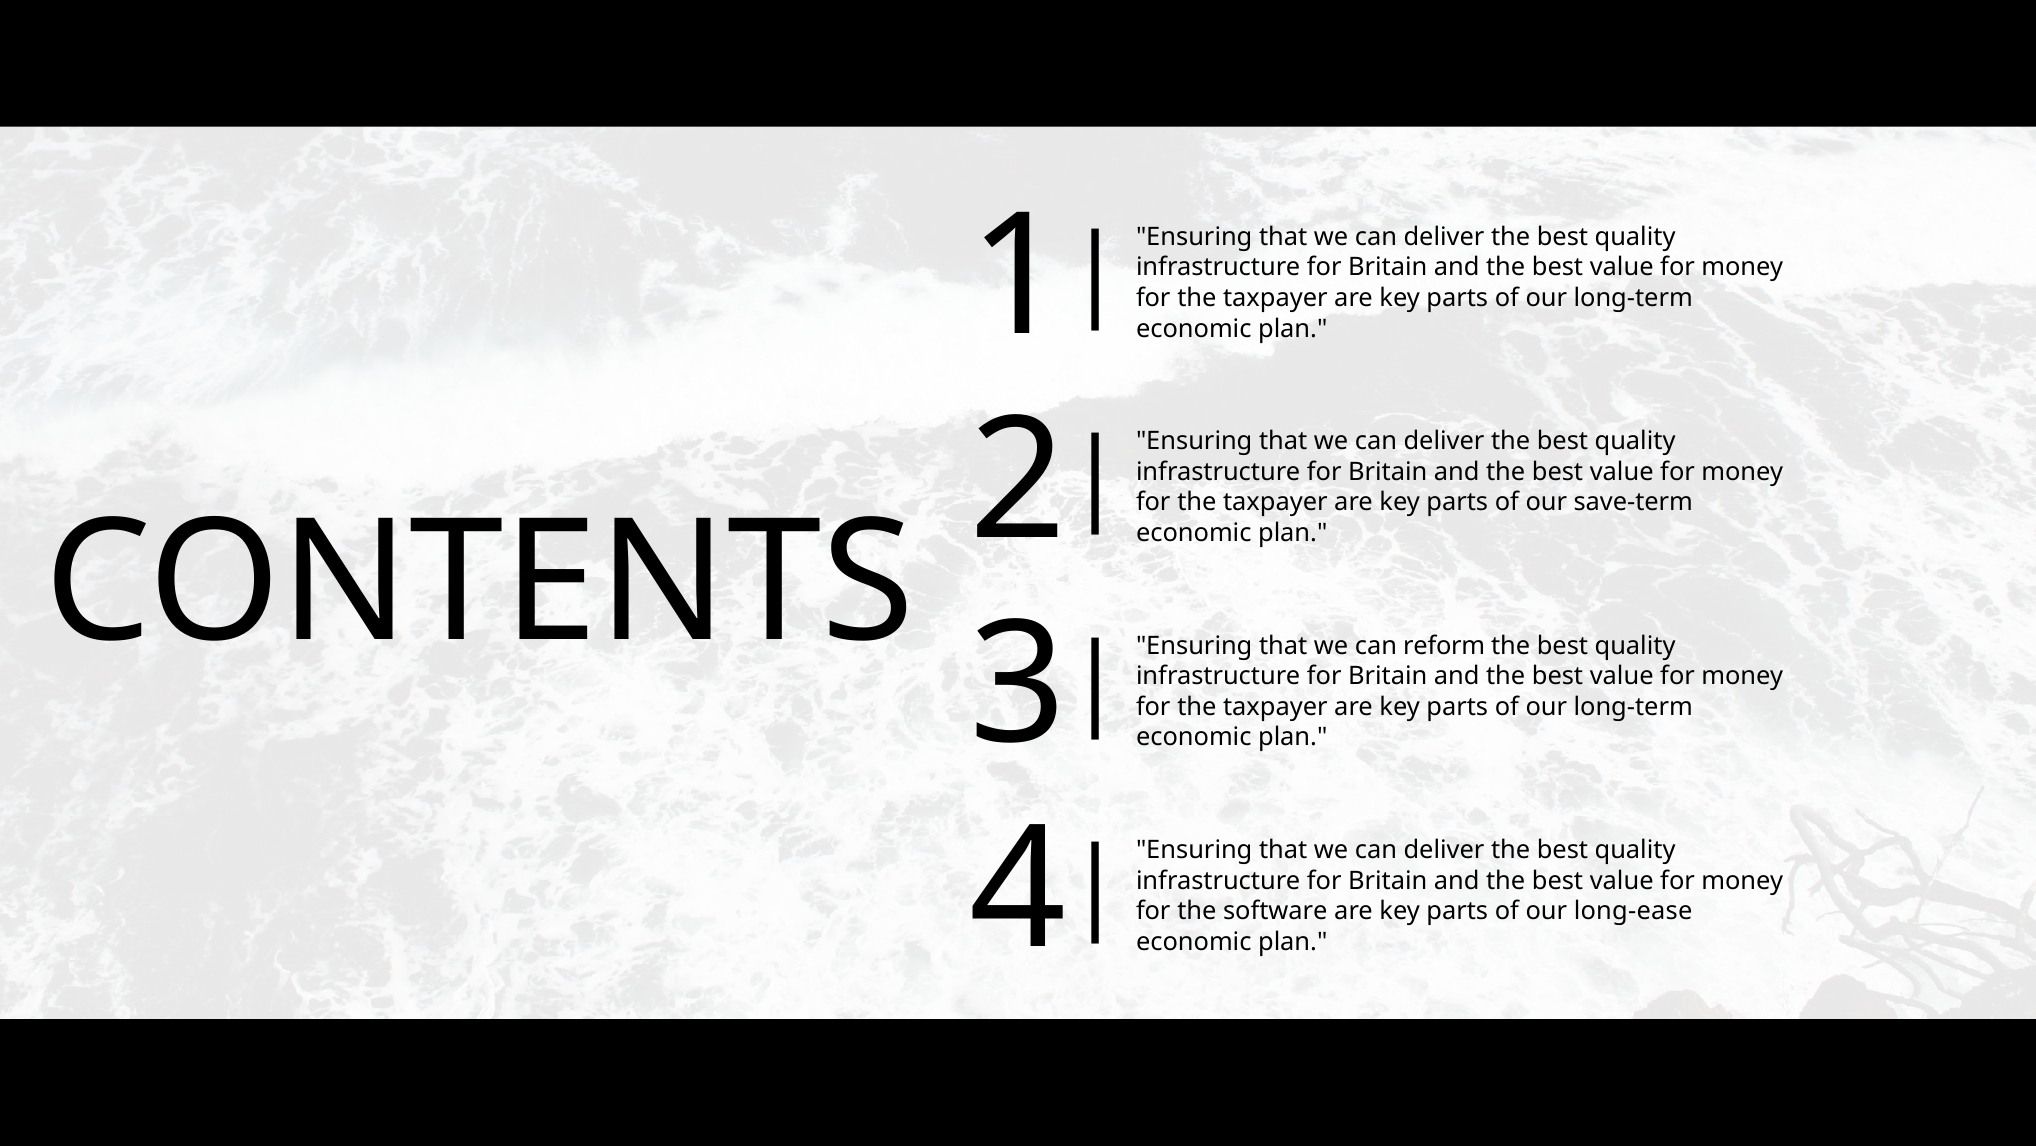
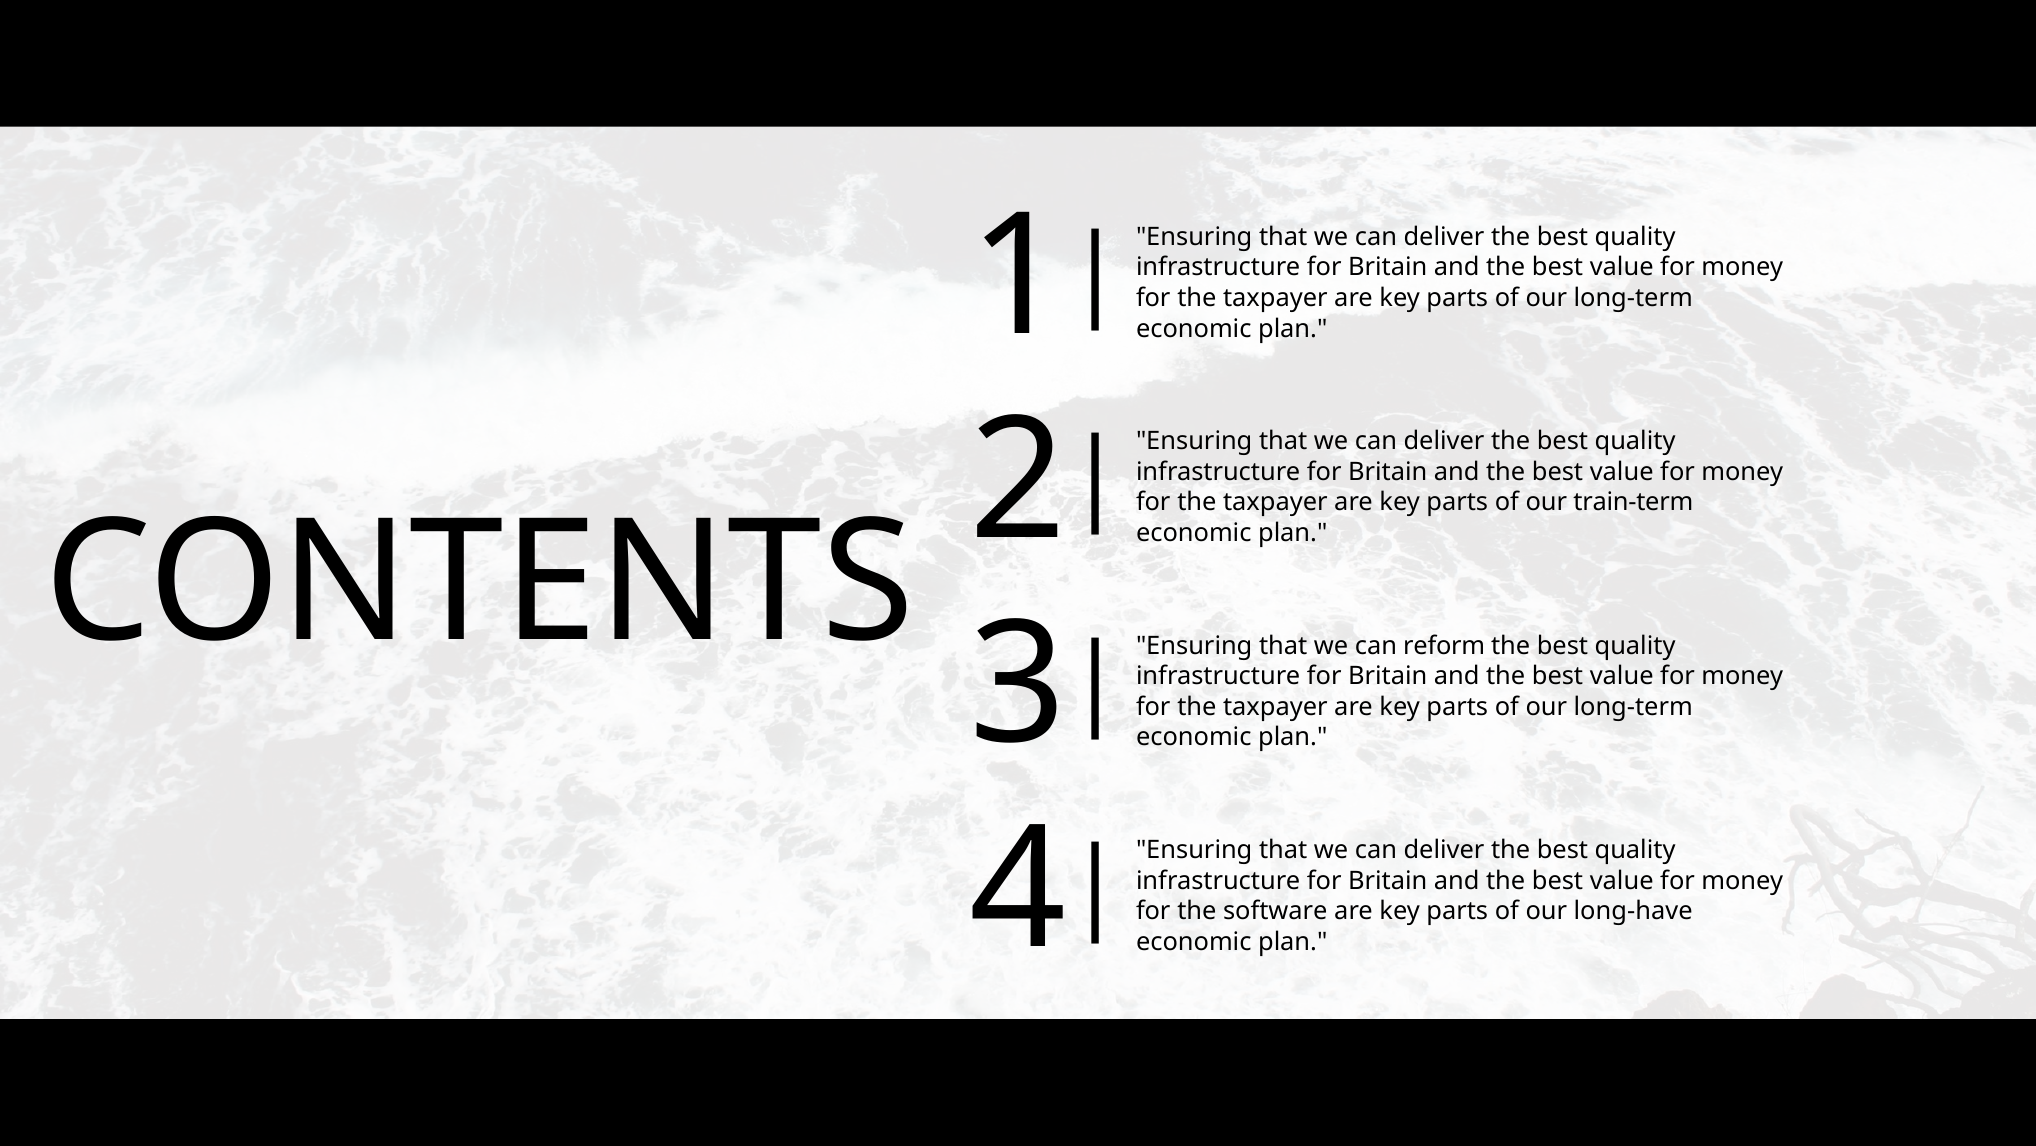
save-term: save-term -> train-term
long-ease: long-ease -> long-have
